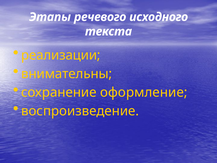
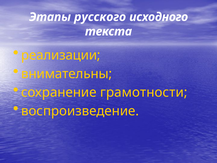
речевого: речевого -> русского
оформление: оформление -> грамотности
